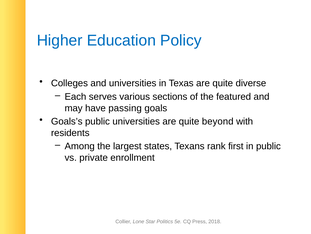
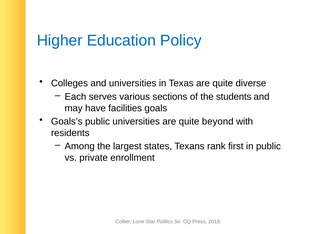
featured: featured -> students
passing: passing -> facilities
